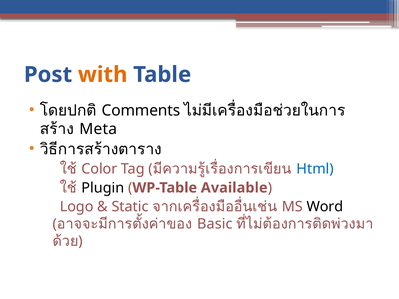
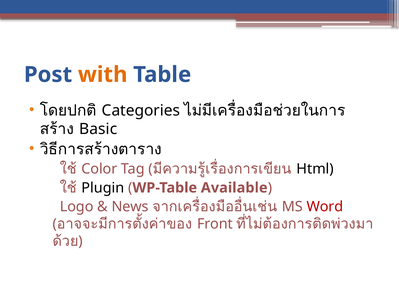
Comments: Comments -> Categories
Meta: Meta -> Basic
Html colour: blue -> black
Static: Static -> News
Word colour: black -> red
Basic: Basic -> Front
